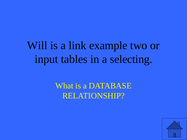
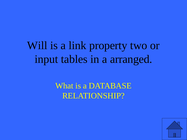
example: example -> property
selecting: selecting -> arranged
